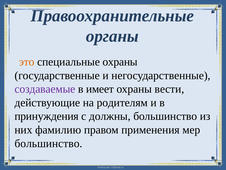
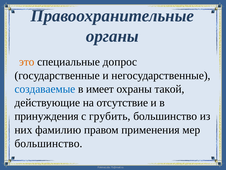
специальные охраны: охраны -> допрос
создаваемые colour: purple -> blue
вести: вести -> такой
родителям: родителям -> отсутствие
должны: должны -> грубить
